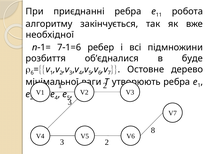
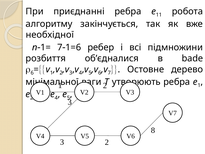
буде: буде -> bade
